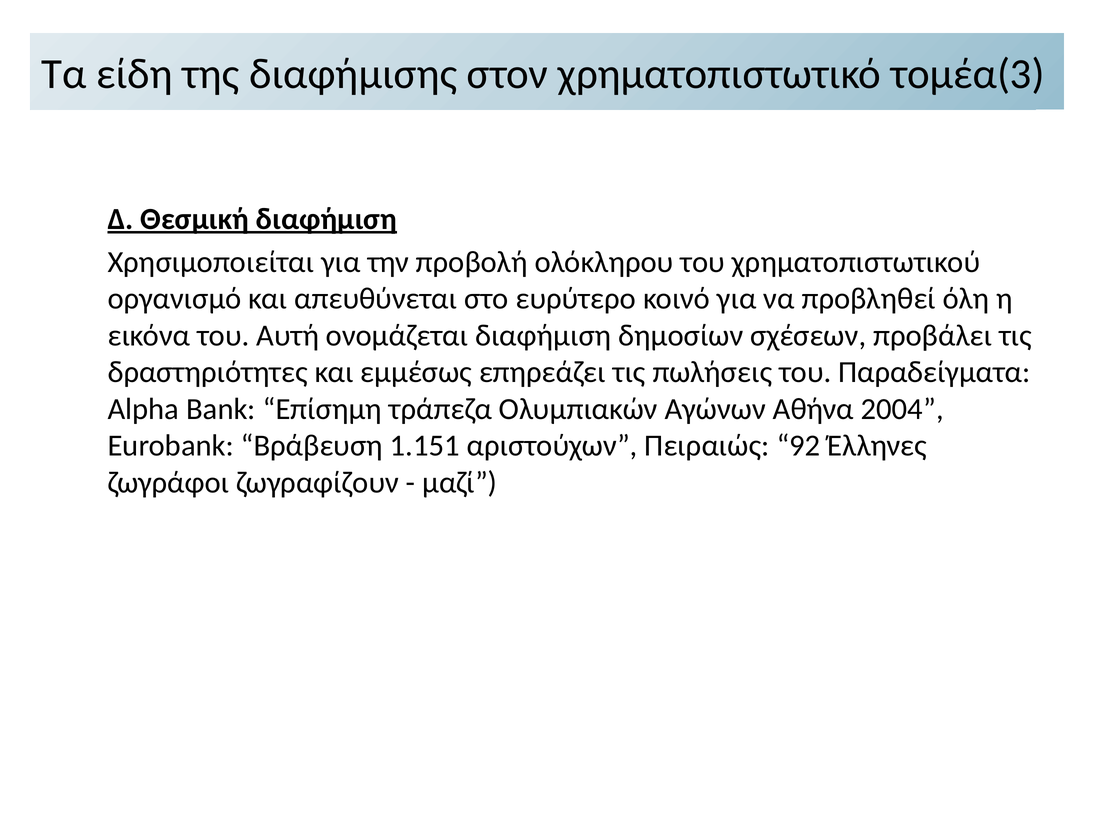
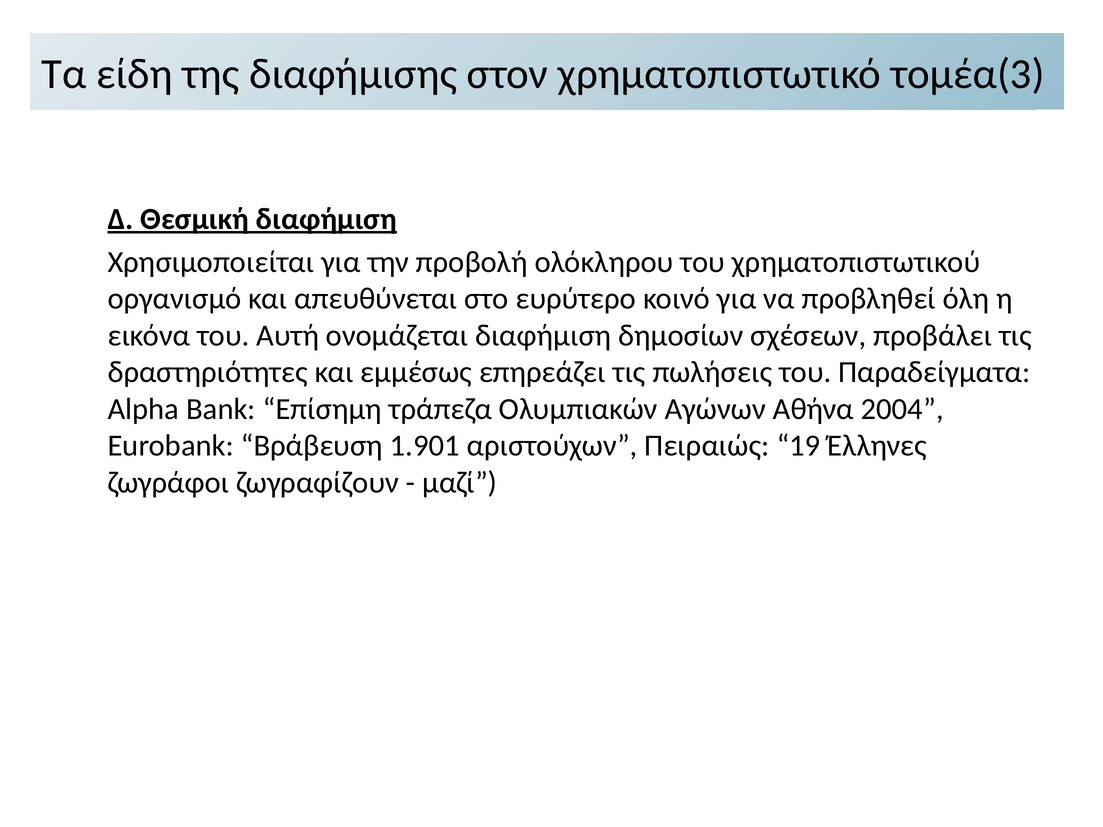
1.151: 1.151 -> 1.901
92: 92 -> 19
